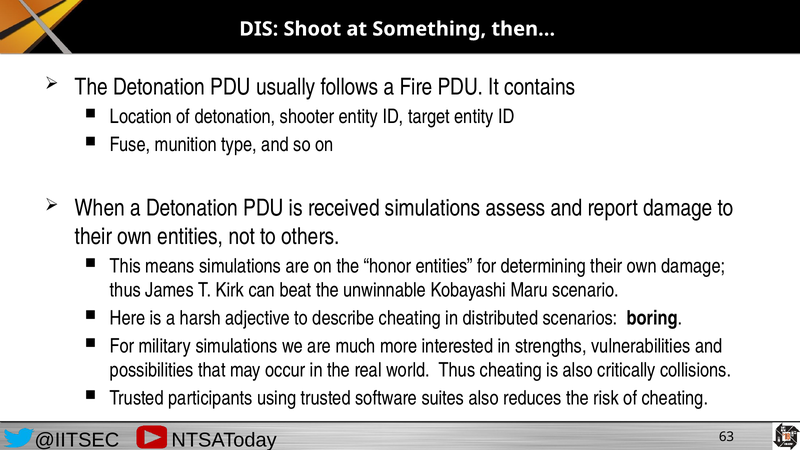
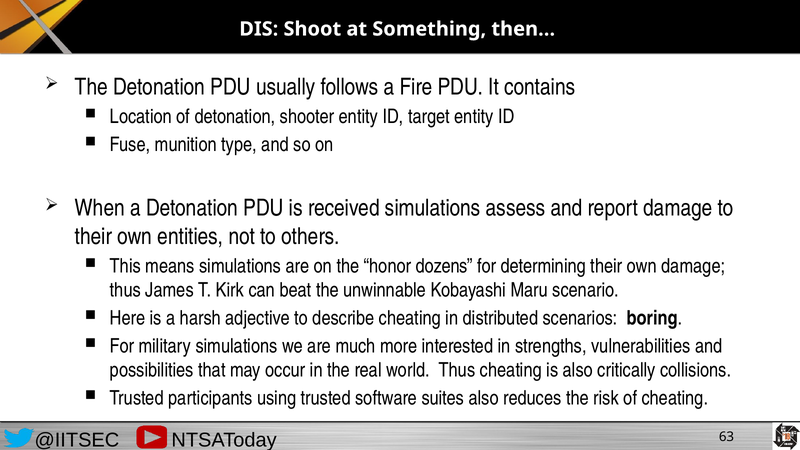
honor entities: entities -> dozens
